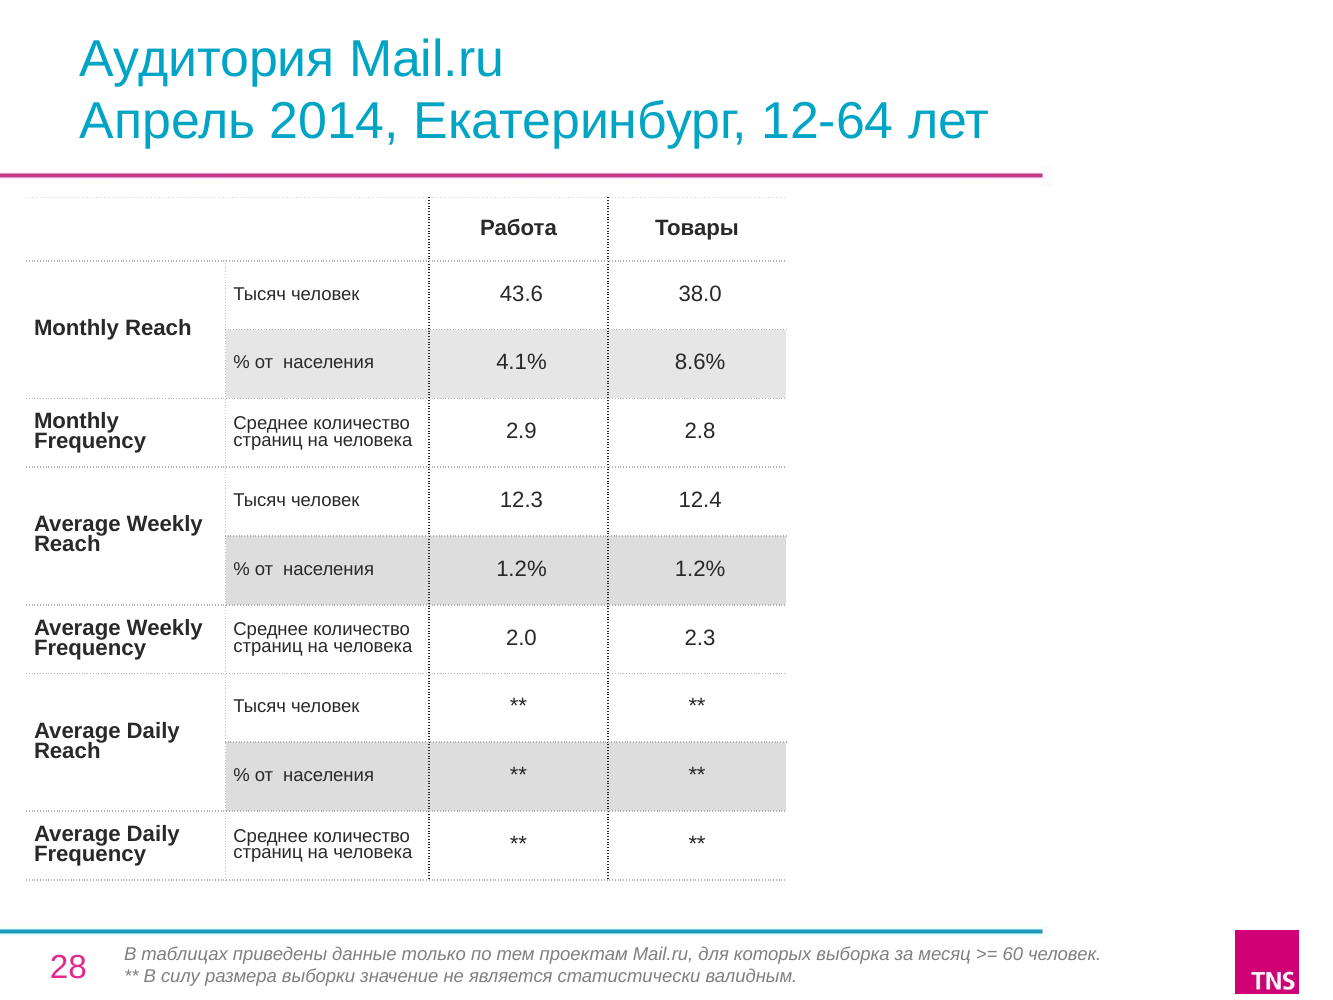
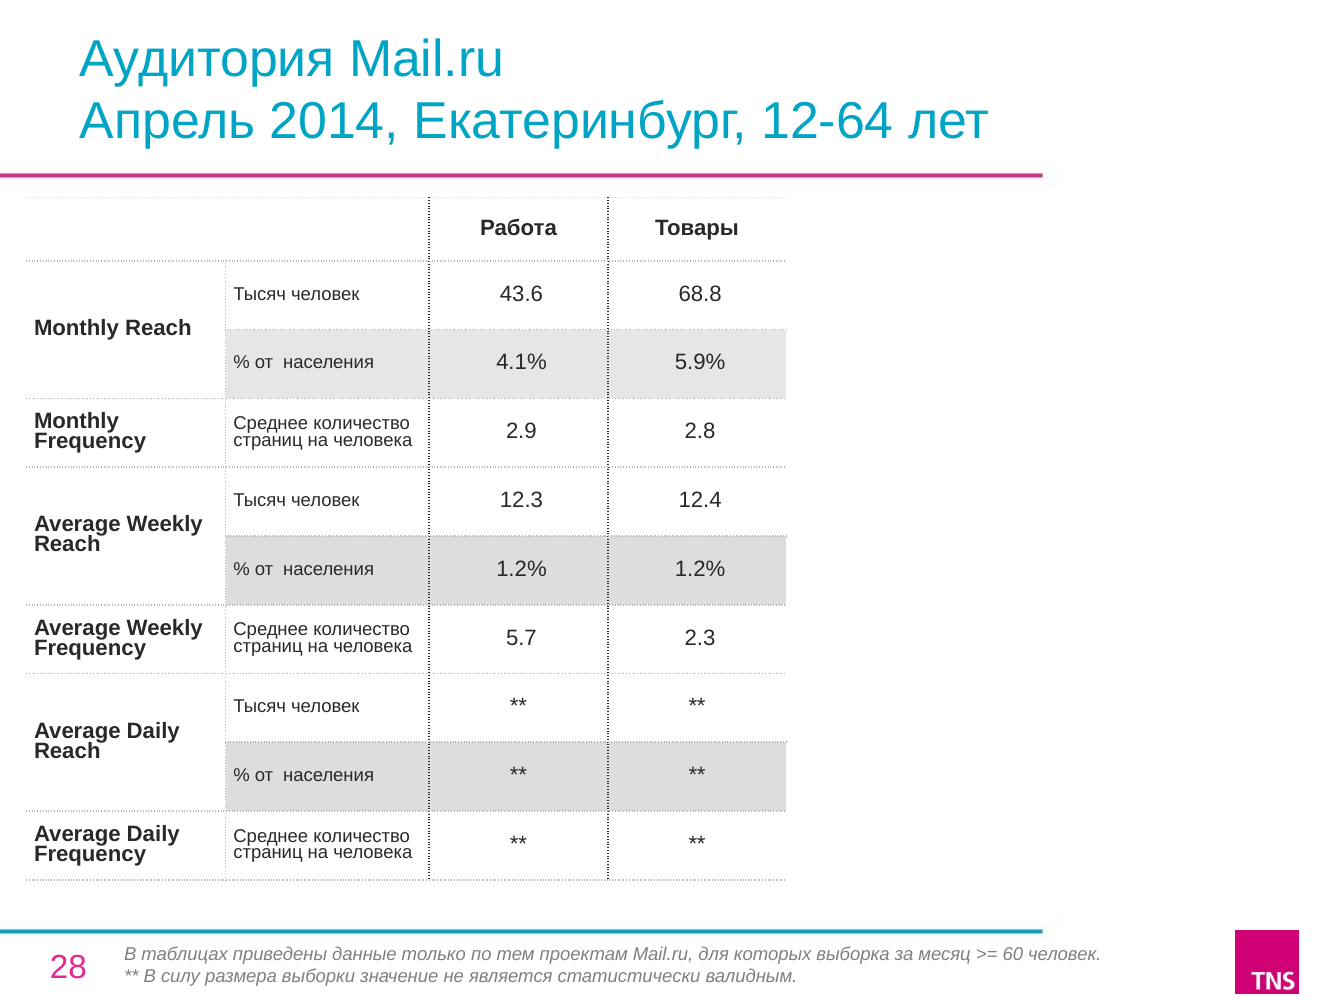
38.0: 38.0 -> 68.8
8.6%: 8.6% -> 5.9%
2.0: 2.0 -> 5.7
